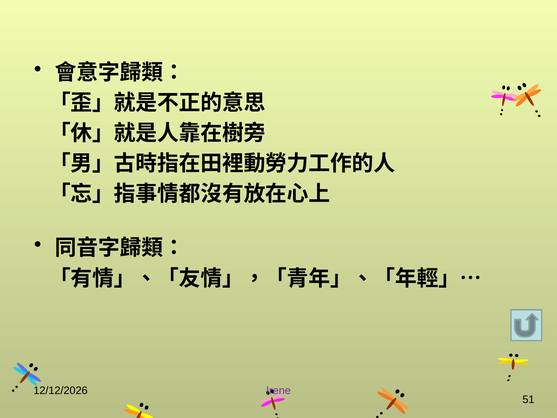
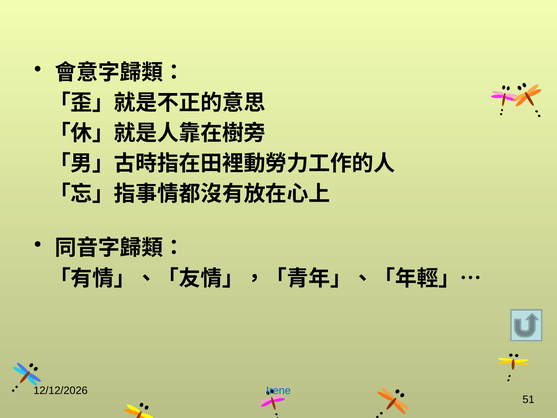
Irene colour: purple -> blue
